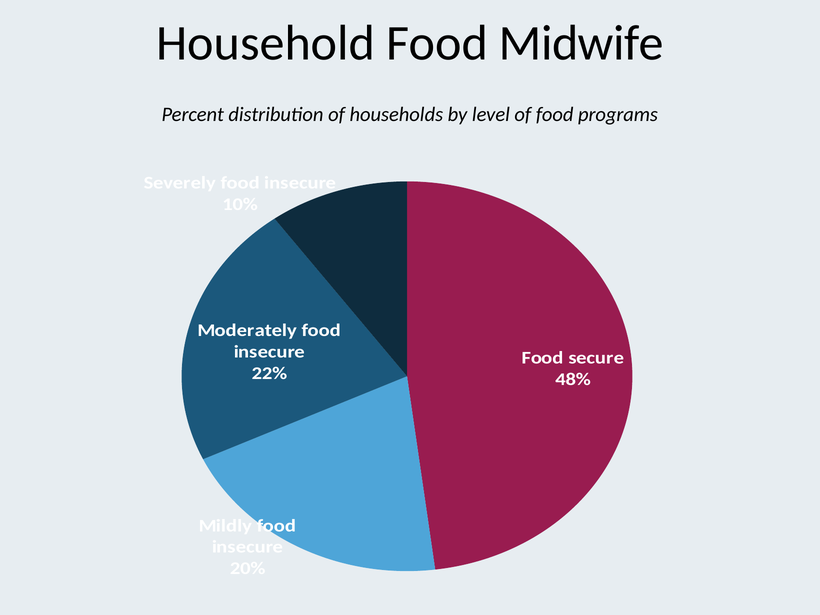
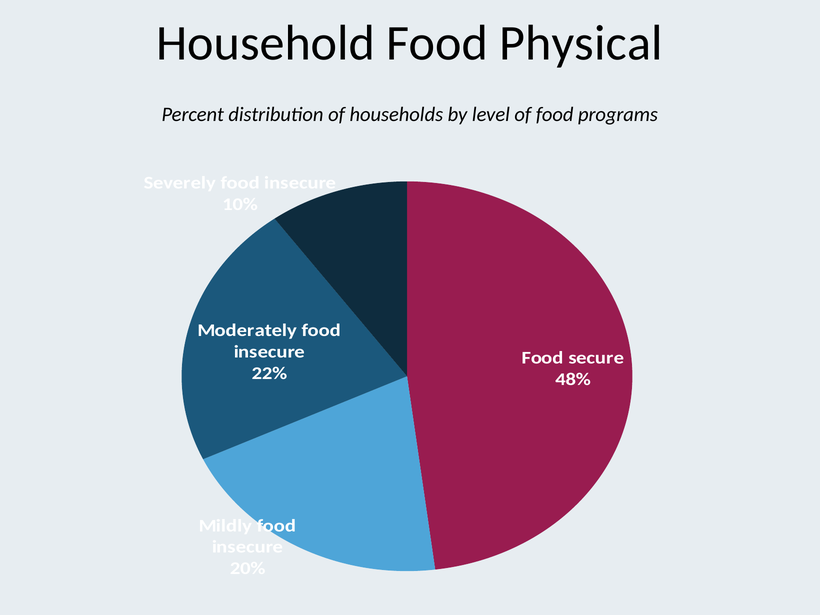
Midwife: Midwife -> Physical
